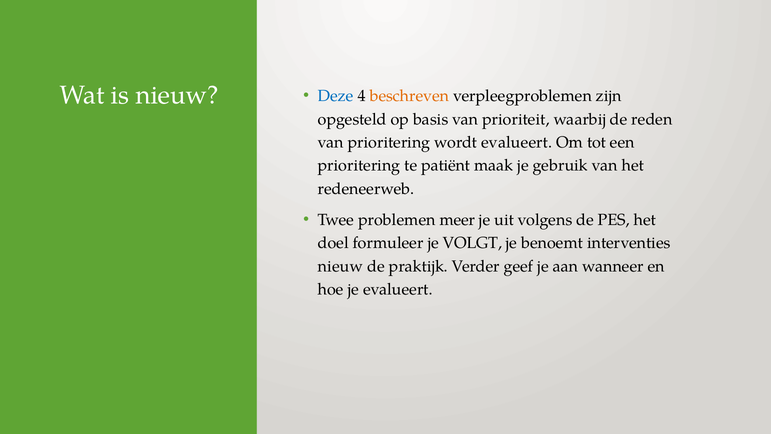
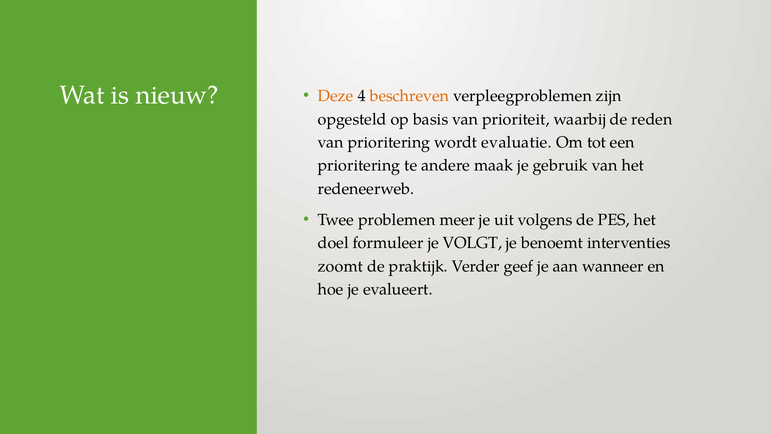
Deze colour: blue -> orange
wordt evalueert: evalueert -> evaluatie
patiënt: patiënt -> andere
nieuw at (340, 266): nieuw -> zoomt
